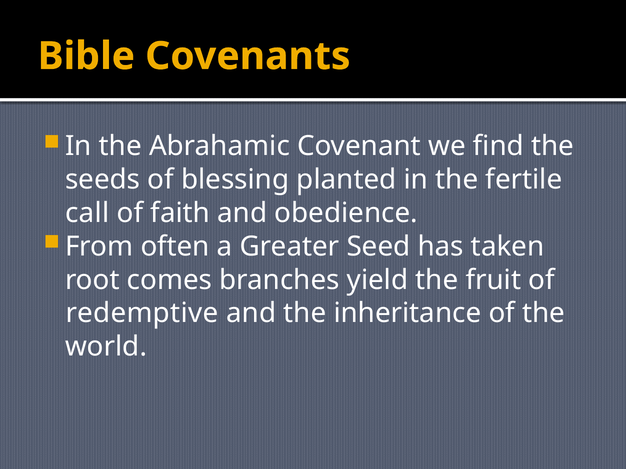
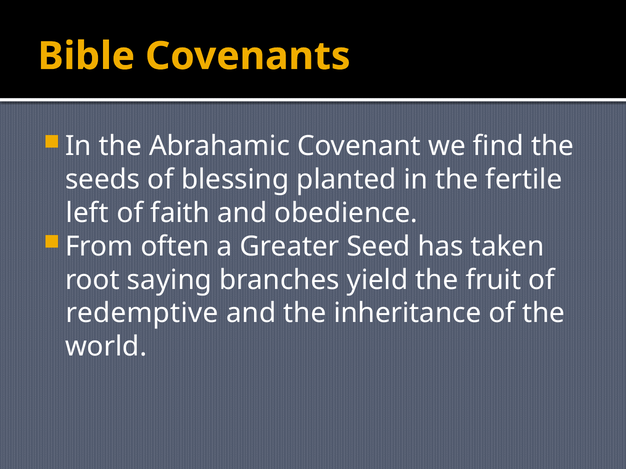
call: call -> left
comes: comes -> saying
